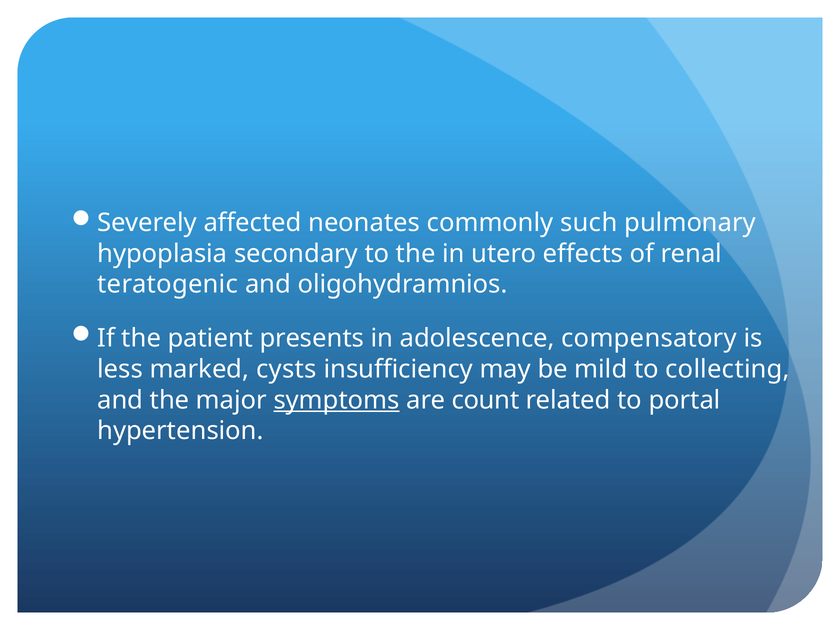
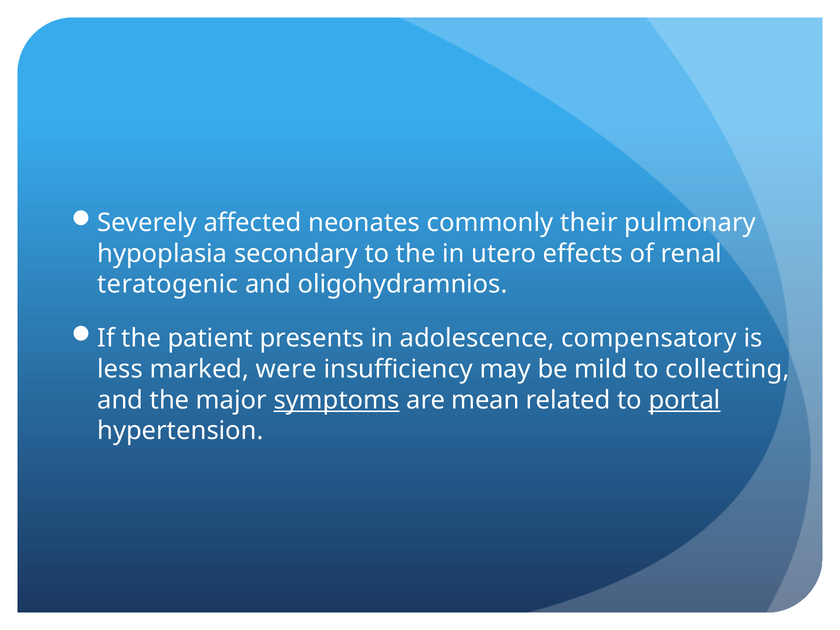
such: such -> their
cysts: cysts -> were
count: count -> mean
portal underline: none -> present
